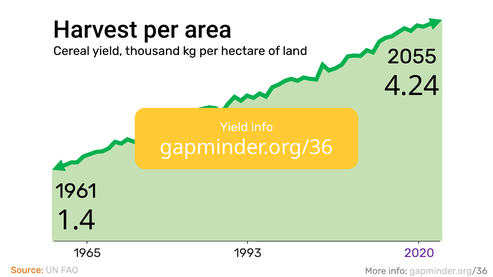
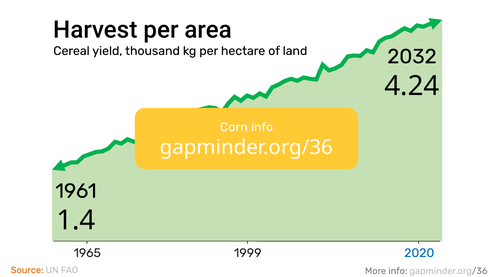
2055: 2055 -> 2032
Yield at (234, 127): Yield -> Corn
1993: 1993 -> 1999
2020 colour: purple -> blue
